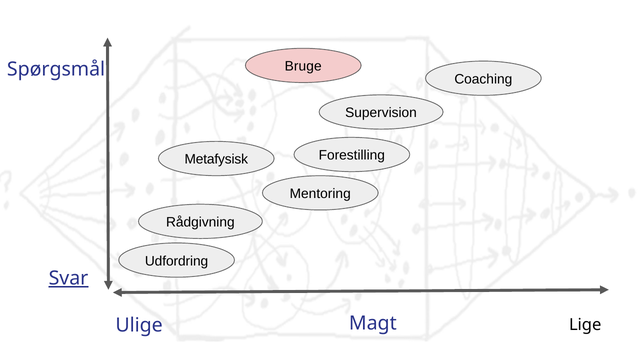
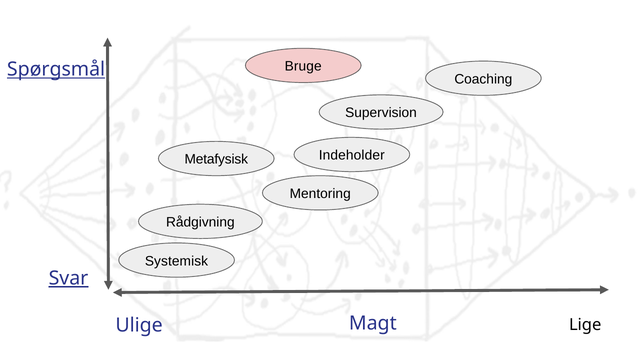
Spørgsmål underline: none -> present
Forestilling: Forestilling -> Indeholder
Udfordring: Udfordring -> Systemisk
